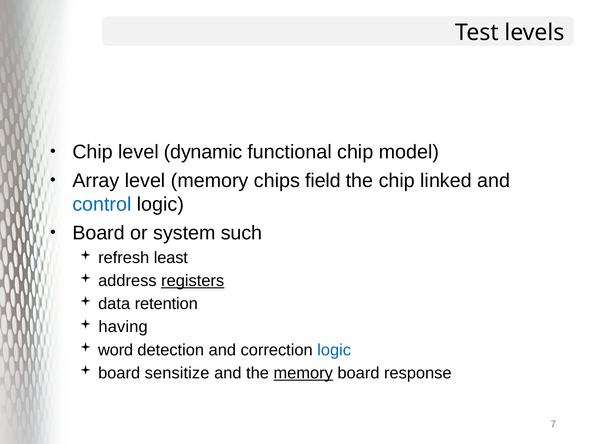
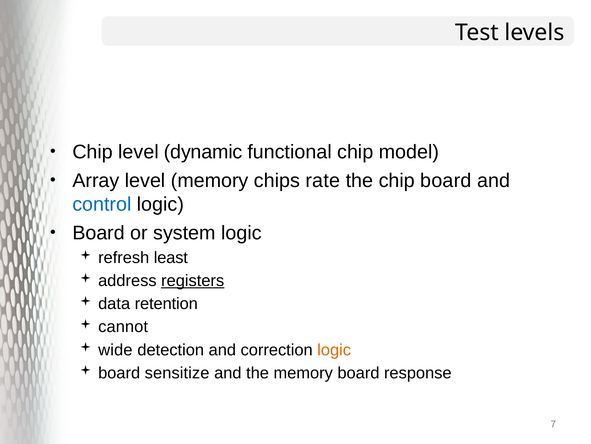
field: field -> rate
chip linked: linked -> board
system such: such -> logic
having: having -> cannot
word: word -> wide
logic at (334, 349) colour: blue -> orange
memory at (303, 372) underline: present -> none
